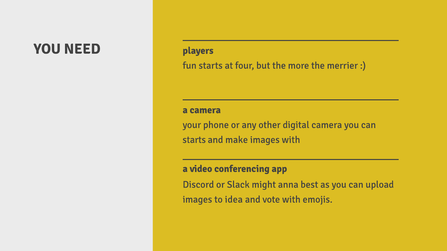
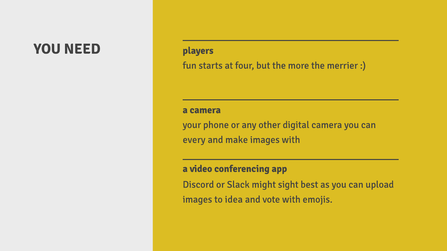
starts at (194, 140): starts -> every
anna: anna -> sight
